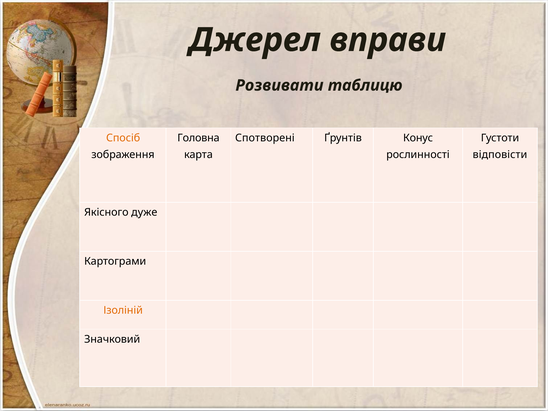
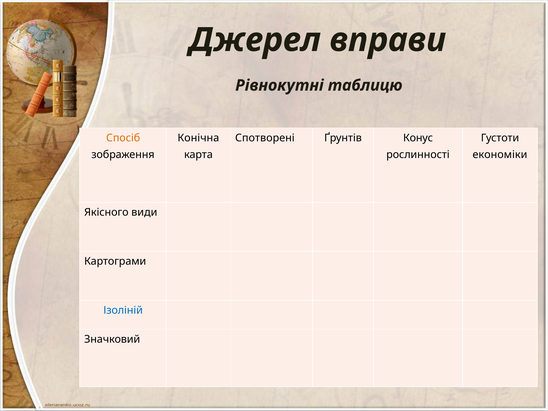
Розвивати: Розвивати -> Рівнокутні
Головна: Головна -> Конічна
відповісти: відповісти -> економіки
дуже: дуже -> види
Ізоліній colour: orange -> blue
